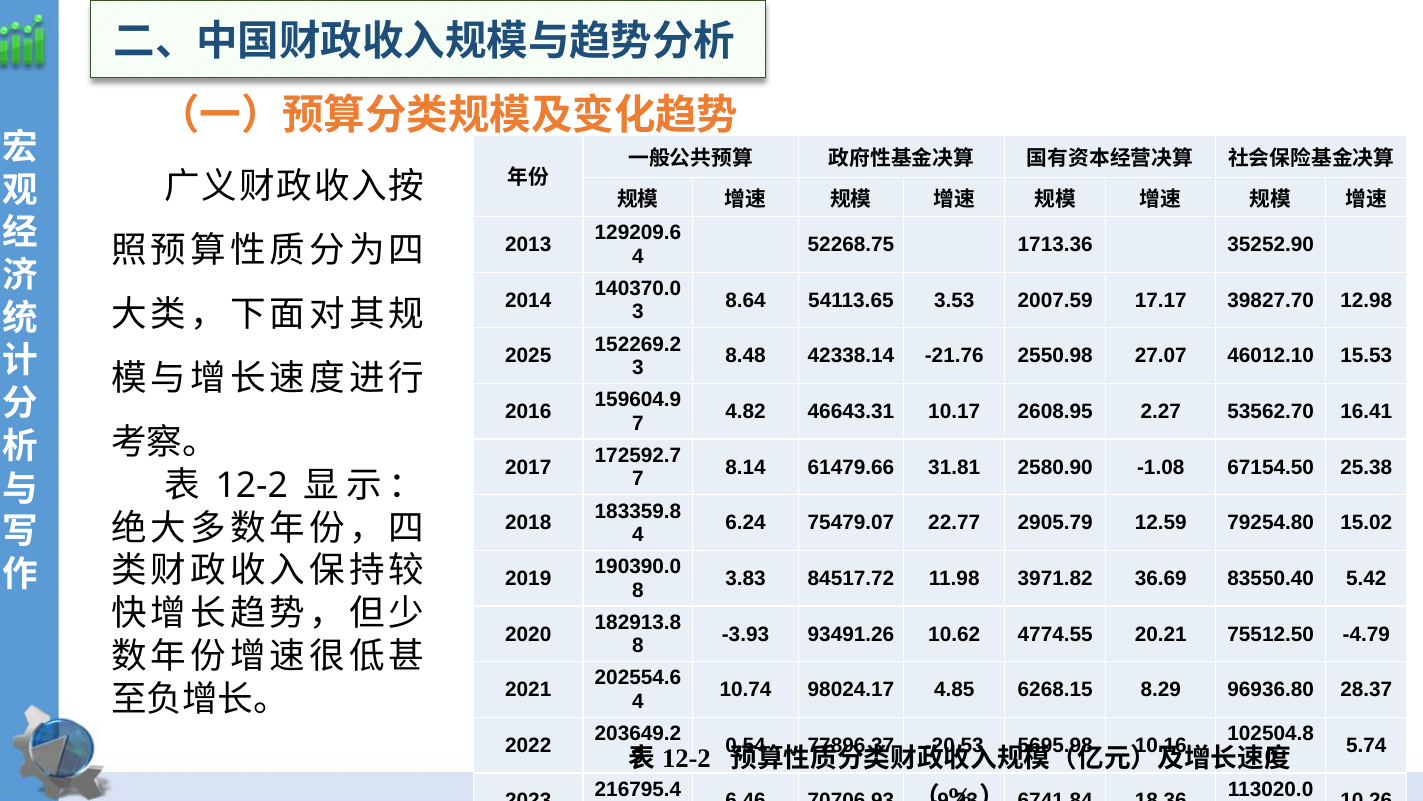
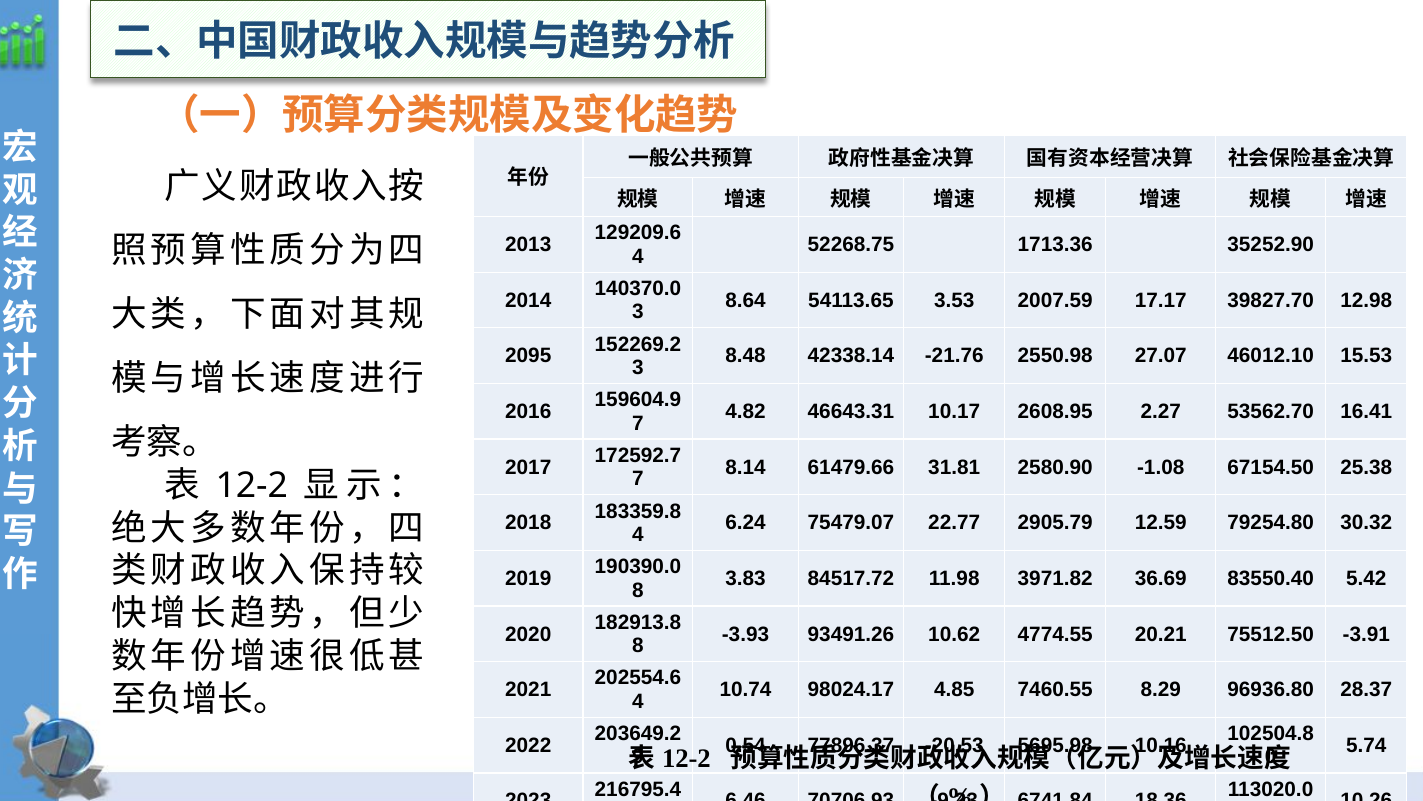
2025: 2025 -> 2095
15.02: 15.02 -> 30.32
-4.79: -4.79 -> -3.91
6268.15: 6268.15 -> 7460.55
